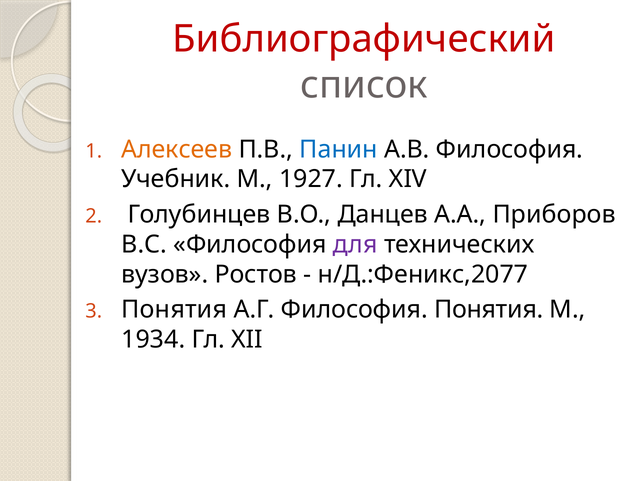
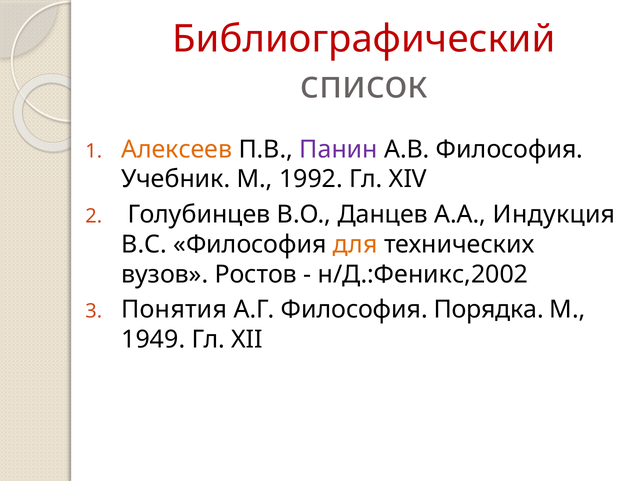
Панин colour: blue -> purple
1927: 1927 -> 1992
Приборов: Приборов -> Индукция
для colour: purple -> orange
н/Д.:Феникс,2077: н/Д.:Феникс,2077 -> н/Д.:Феникс,2002
Философия Понятия: Понятия -> Порядка
1934: 1934 -> 1949
